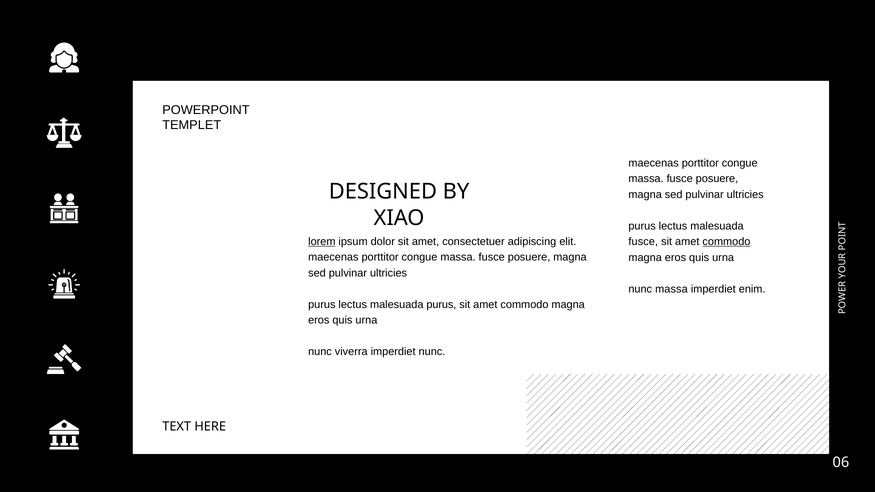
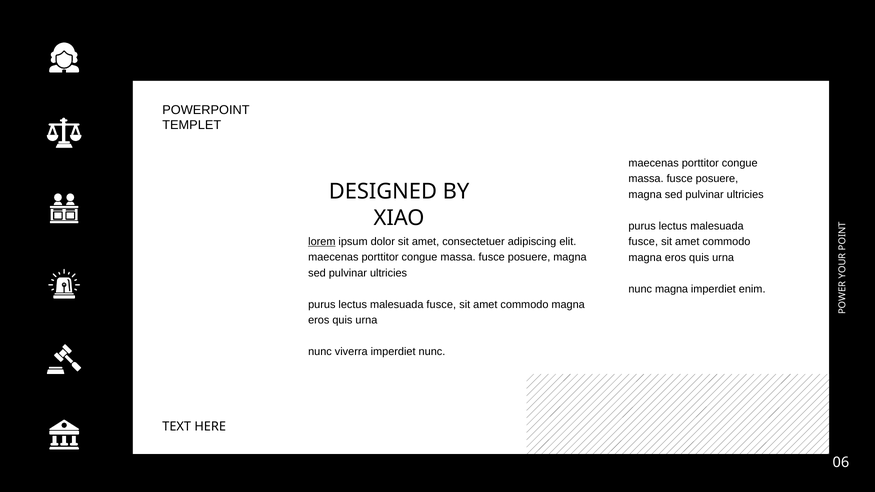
commodo at (726, 242) underline: present -> none
nunc massa: massa -> magna
purus at (441, 305): purus -> fusce
